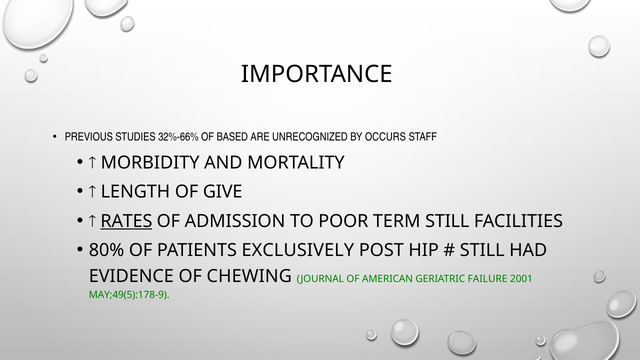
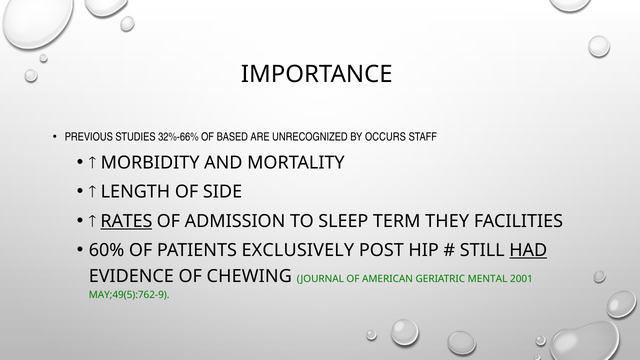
GIVE: GIVE -> SIDE
POOR: POOR -> SLEEP
TERM STILL: STILL -> THEY
80%: 80% -> 60%
HAD underline: none -> present
FAILURE: FAILURE -> MENTAL
MAY;49(5):178-9: MAY;49(5):178-9 -> MAY;49(5):762-9
